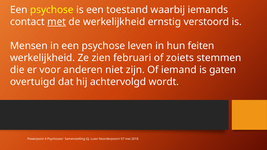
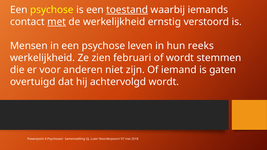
toestand underline: none -> present
feiten: feiten -> reeks
of zoiets: zoiets -> wordt
